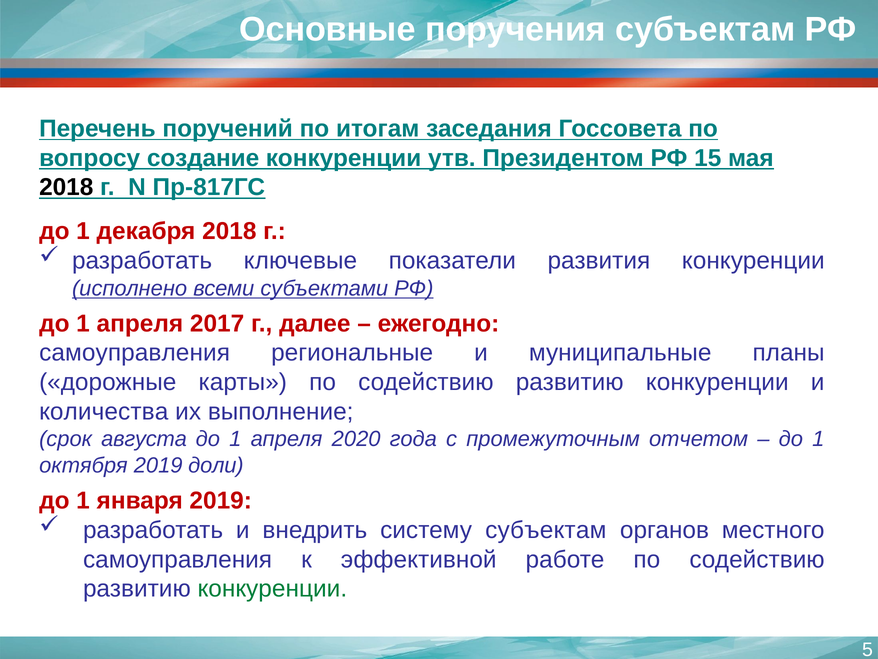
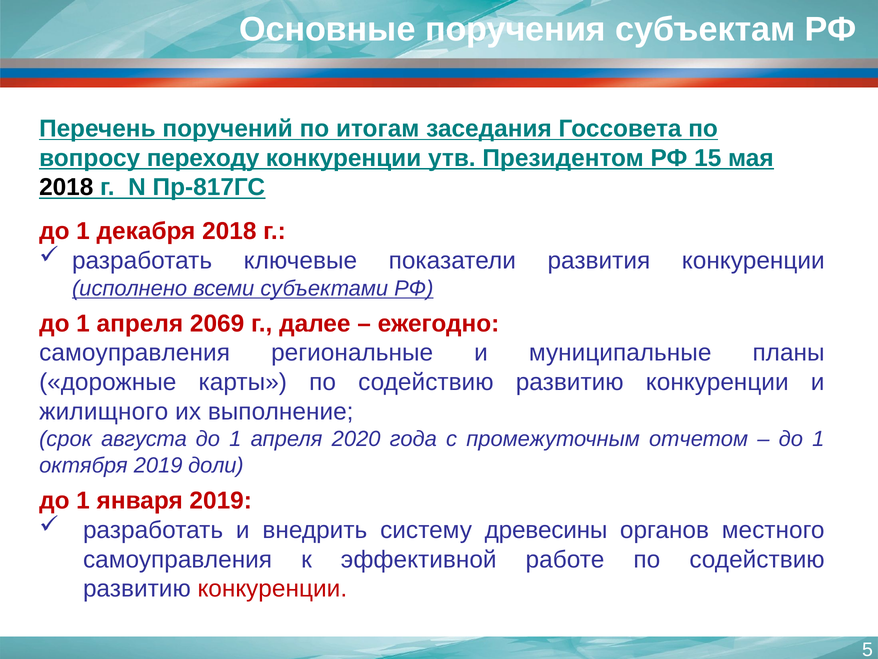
создание: создание -> переходу
2017: 2017 -> 2069
количества: количества -> жилищного
систему субъектам: субъектам -> древесины
конкуренции at (272, 588) colour: green -> red
